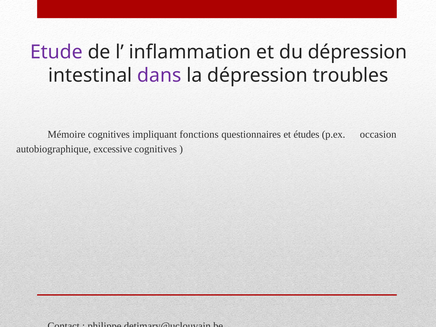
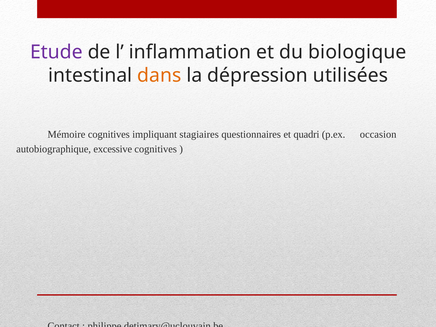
du dépression: dépression -> biologique
dans colour: purple -> orange
troubles: troubles -> utilisées
fonctions: fonctions -> stagiaires
études: études -> quadri
